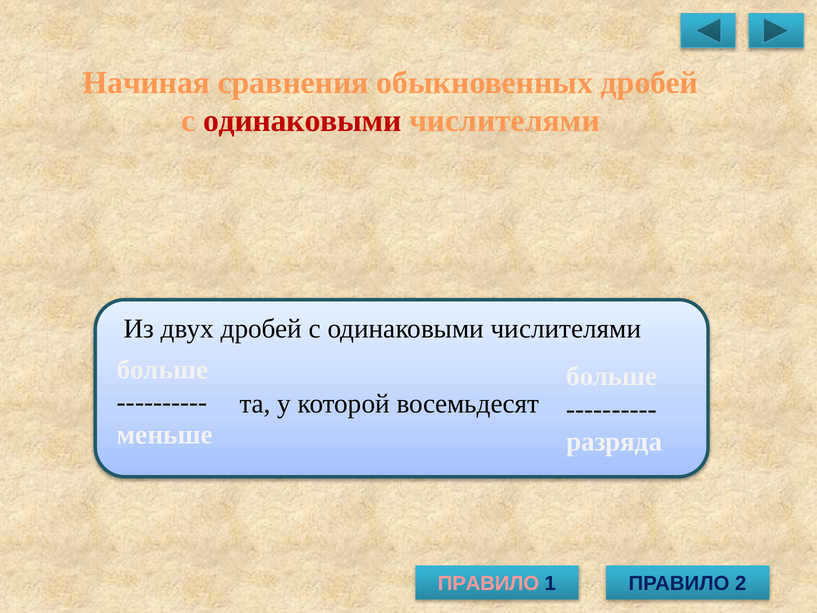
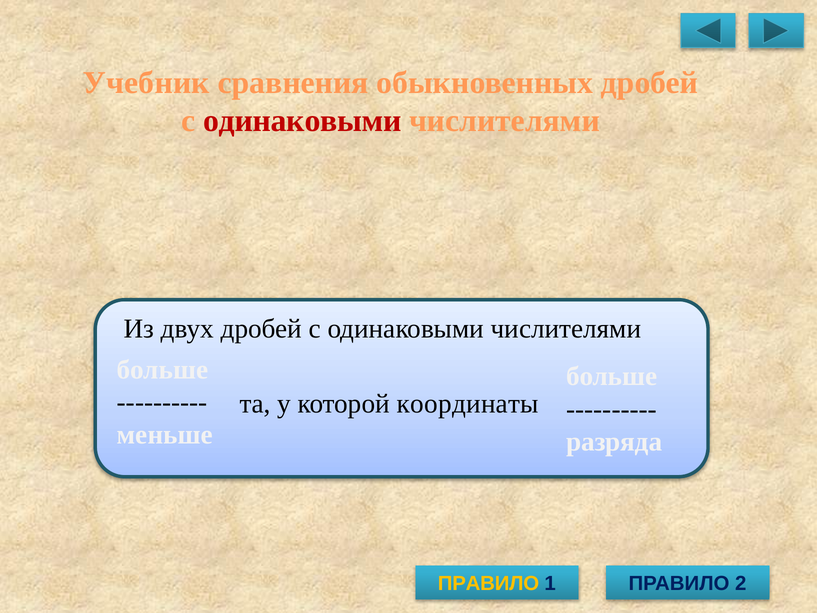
Начиная: Начиная -> Учебник
восемьдесят: восемьдесят -> координаты
ПРАВИЛО at (489, 583) colour: pink -> yellow
